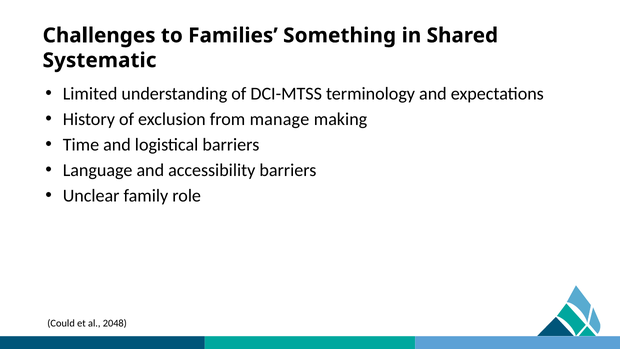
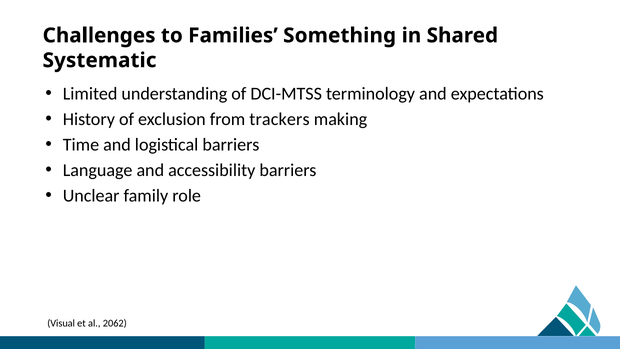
manage: manage -> trackers
Could: Could -> Visual
2048: 2048 -> 2062
